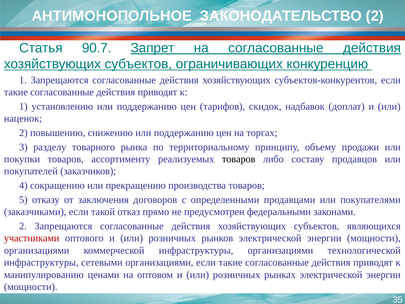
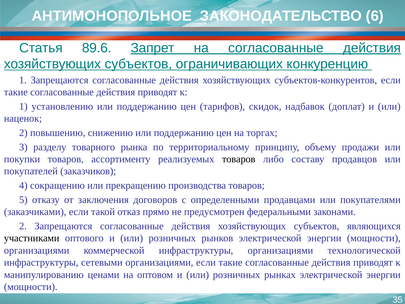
ЗАКОНОДАТЕЛЬСТВО 2: 2 -> 6
90.7: 90.7 -> 89.6
участниками colour: red -> black
